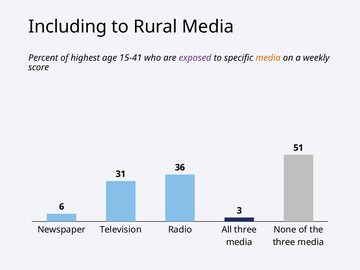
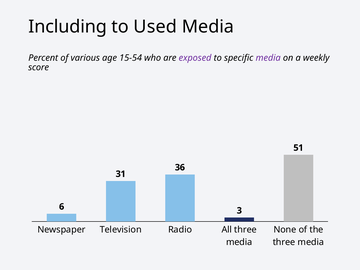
Rural: Rural -> Used
highest: highest -> various
15-41: 15-41 -> 15-54
media at (268, 58) colour: orange -> purple
